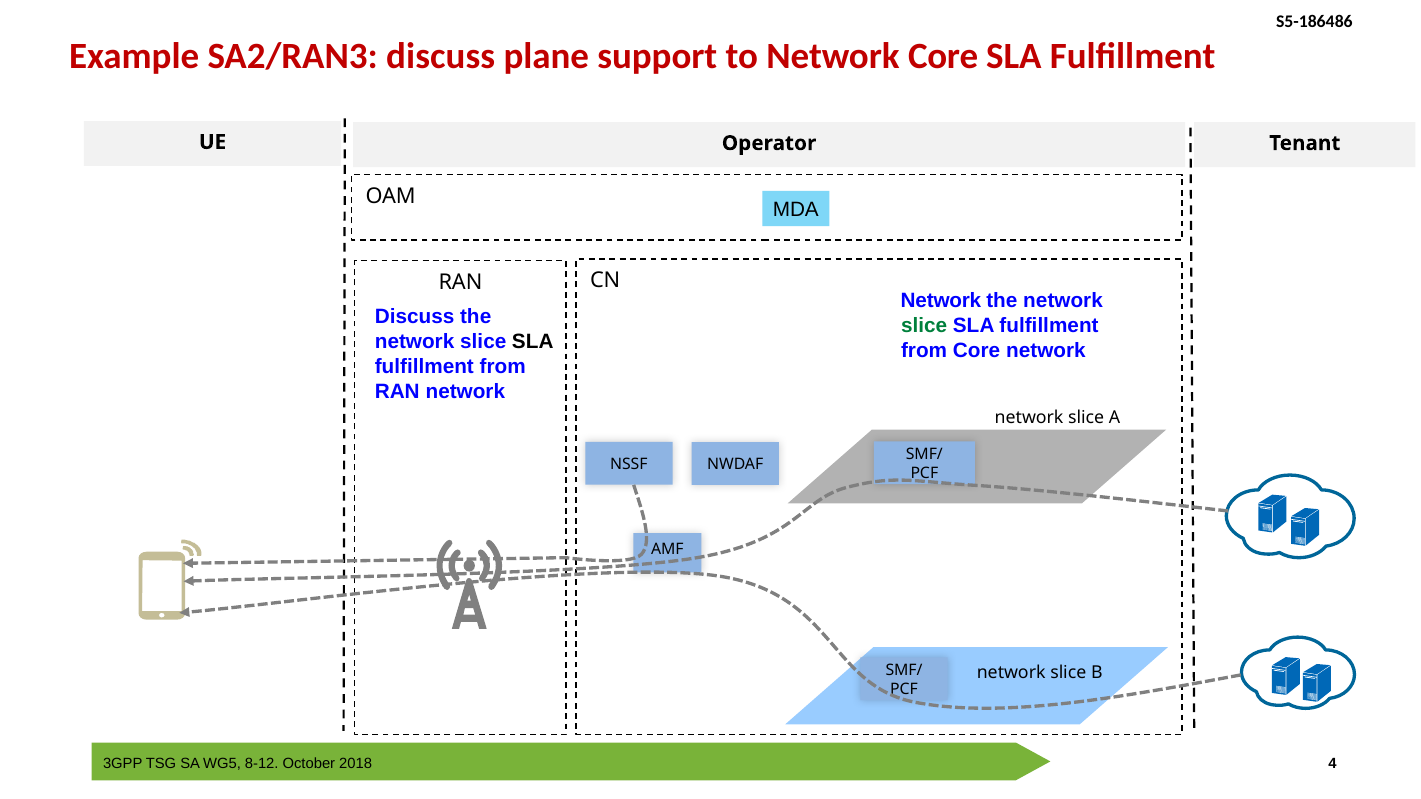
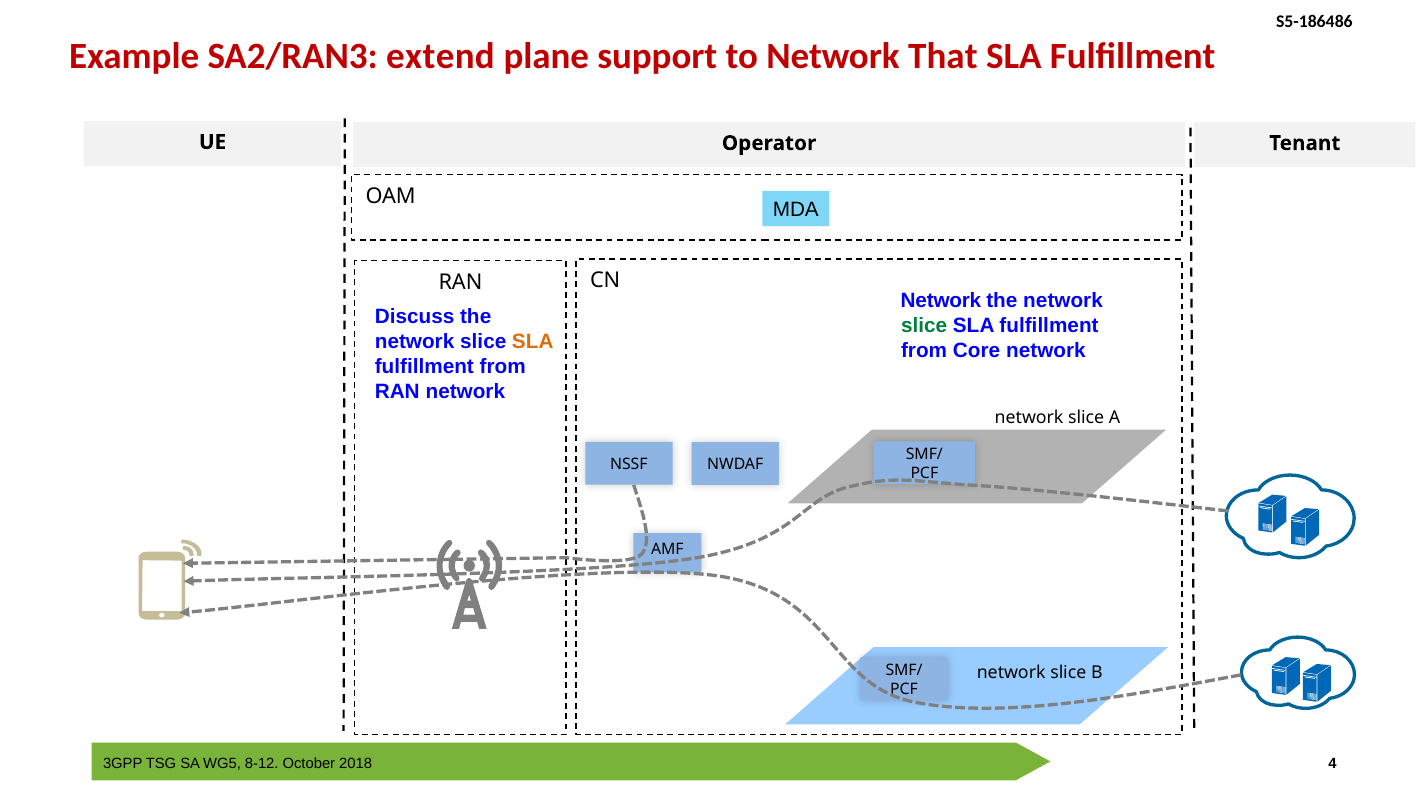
SA2/RAN3 discuss: discuss -> extend
Network Core: Core -> That
SLA at (533, 342) colour: black -> orange
